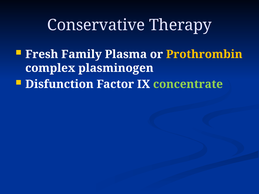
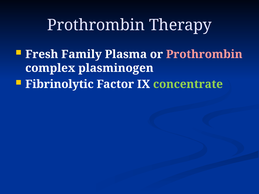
Conservative at (96, 25): Conservative -> Prothrombin
Prothrombin at (204, 54) colour: yellow -> pink
Disfunction: Disfunction -> Fibrinolytic
